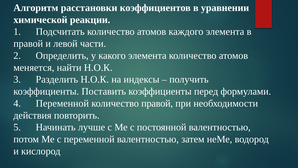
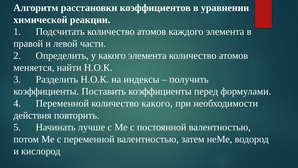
количество правой: правой -> какого
